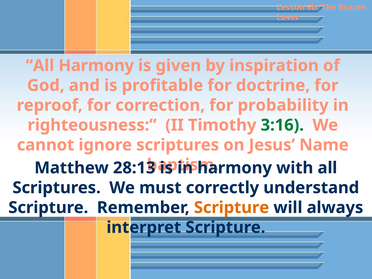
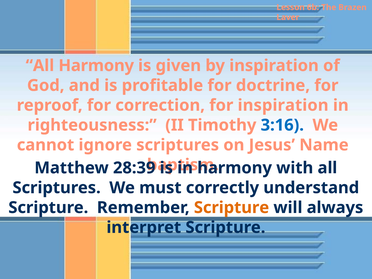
for probability: probability -> inspiration
3:16 colour: green -> blue
28:13: 28:13 -> 28:39
